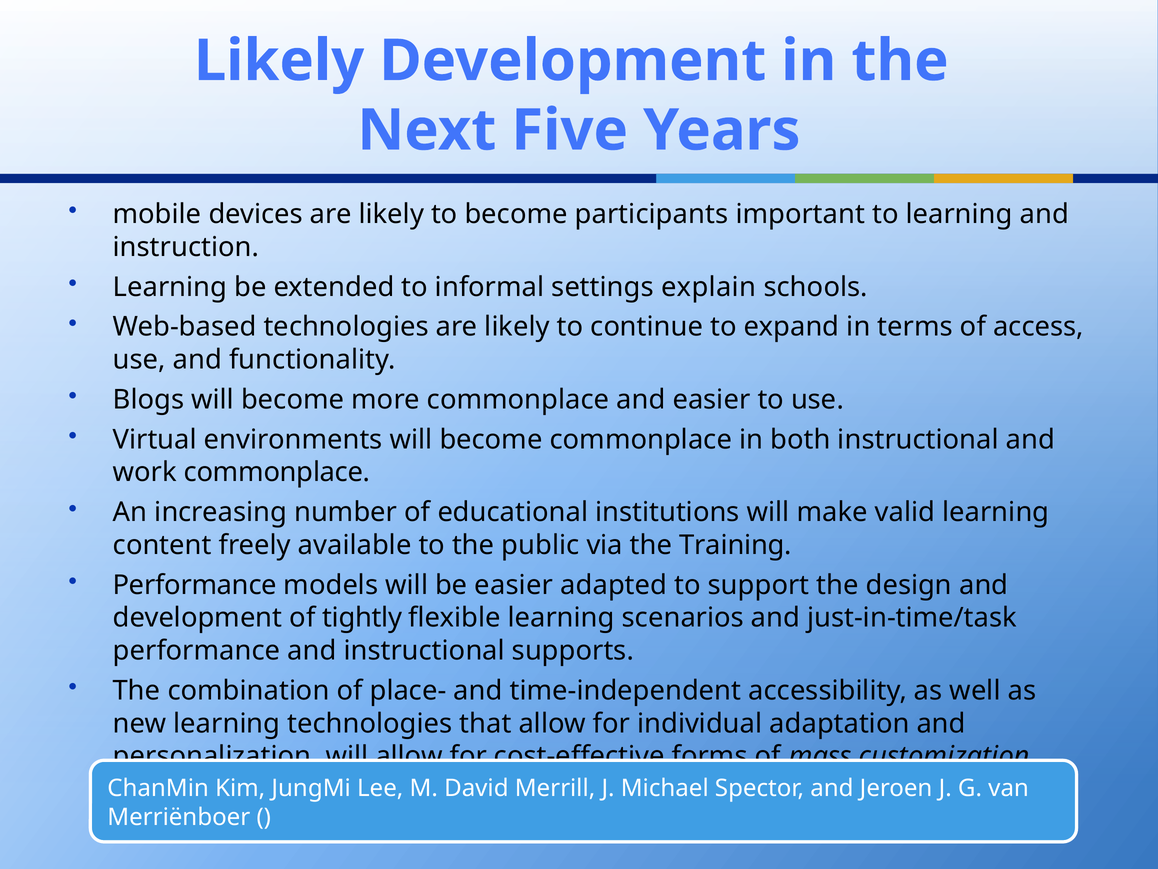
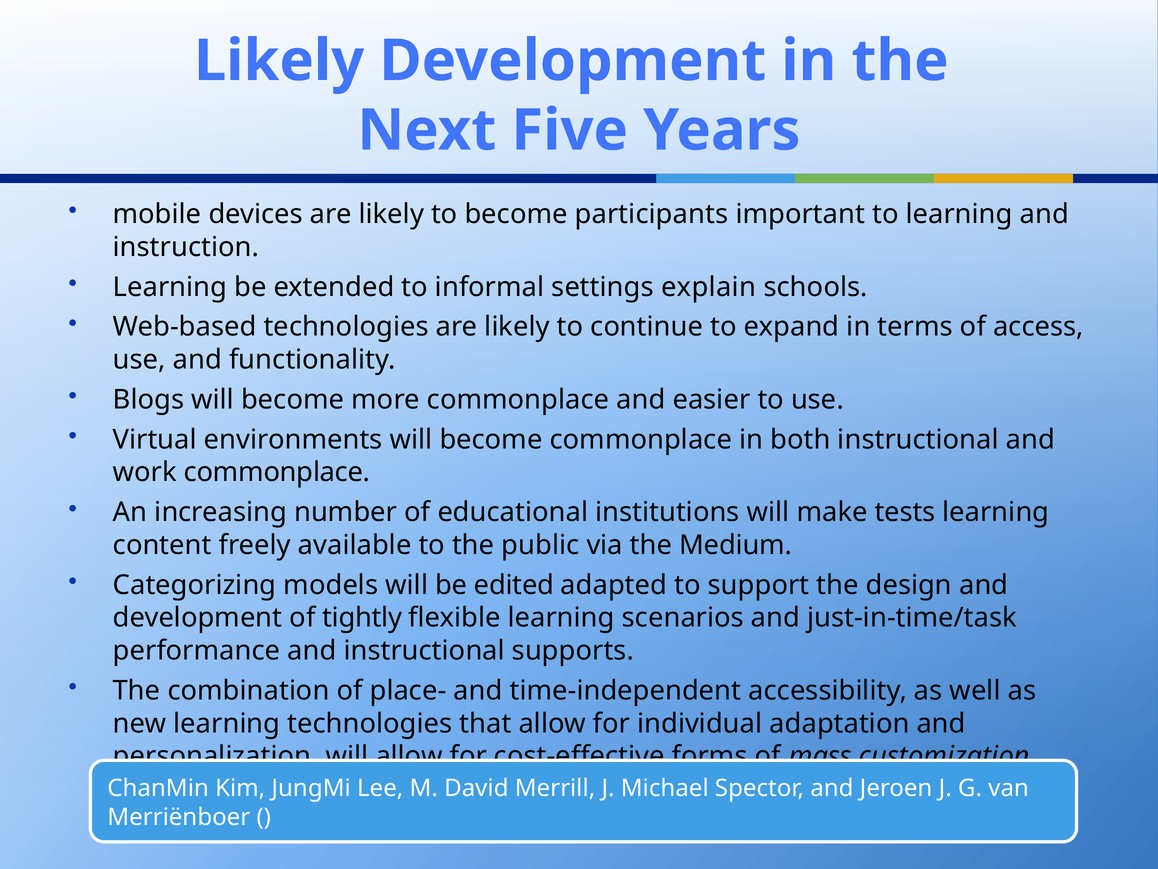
valid: valid -> tests
Training: Training -> Medium
Performance at (195, 585): Performance -> Categorizing
be easier: easier -> edited
